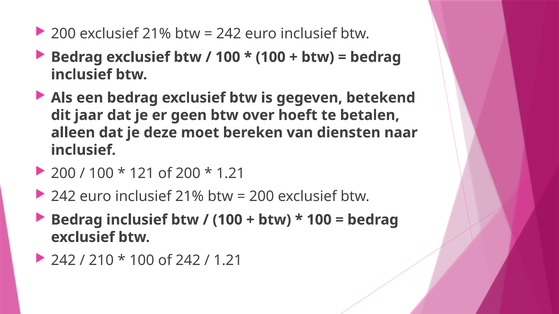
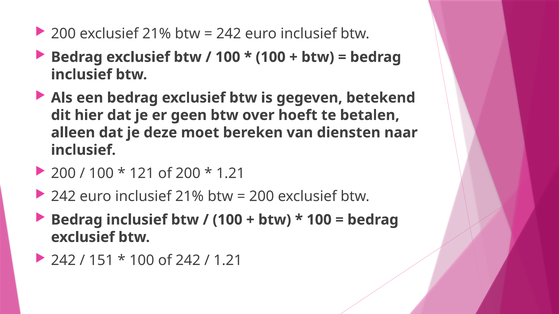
jaar: jaar -> hier
210: 210 -> 151
